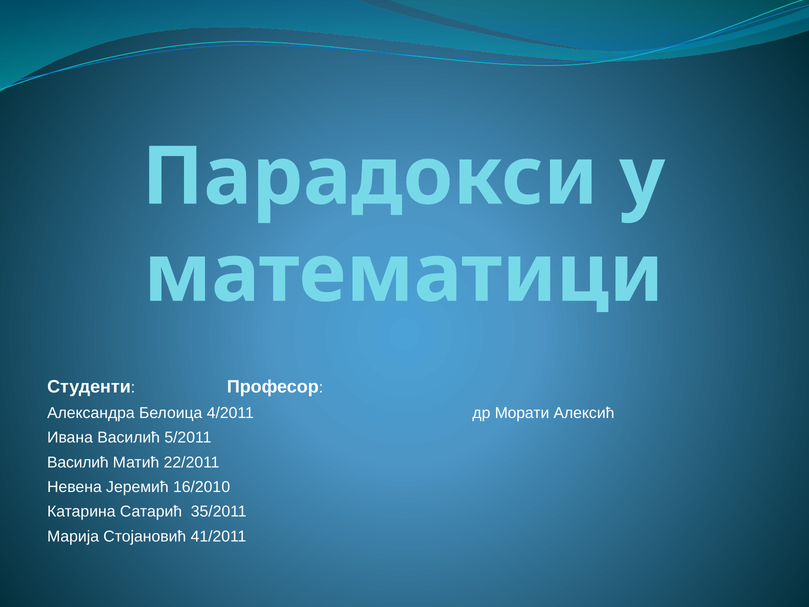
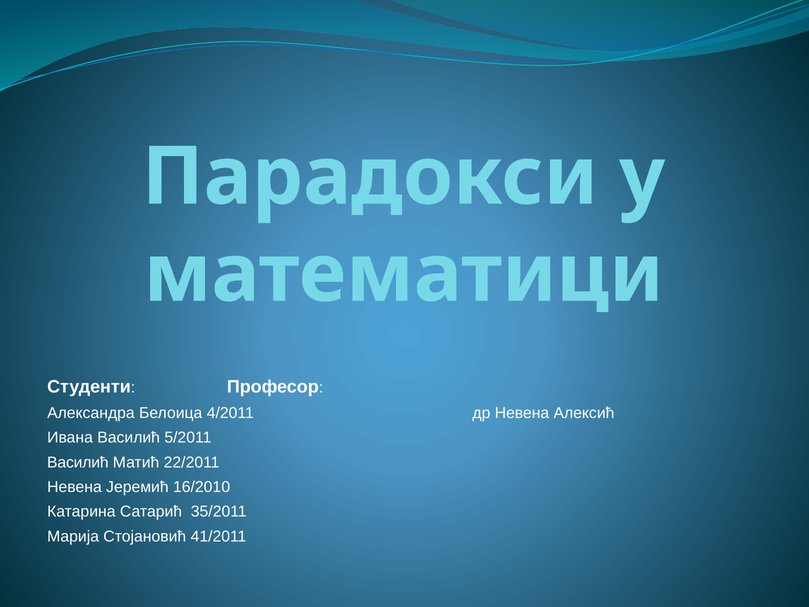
др Морати: Морати -> Невена
